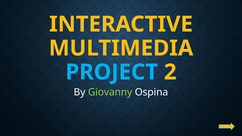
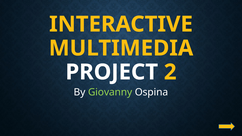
PROJECT colour: light blue -> white
